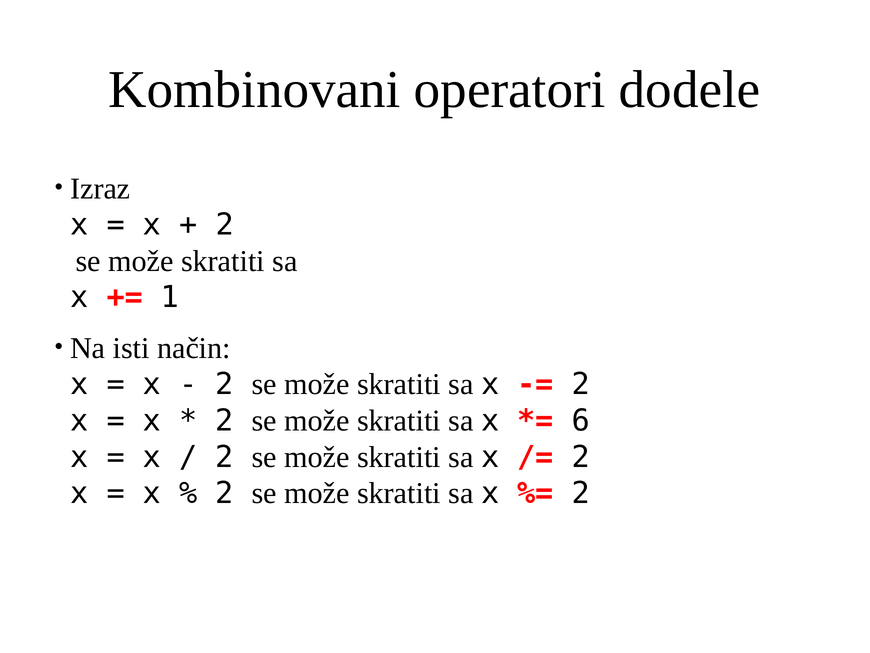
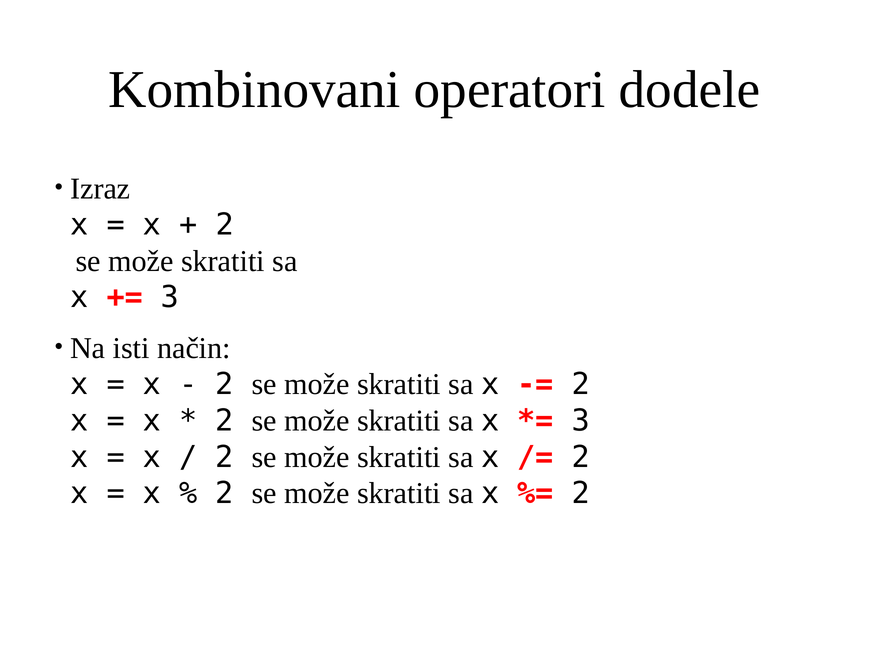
1 at (170, 297): 1 -> 3
6 at (581, 420): 6 -> 3
